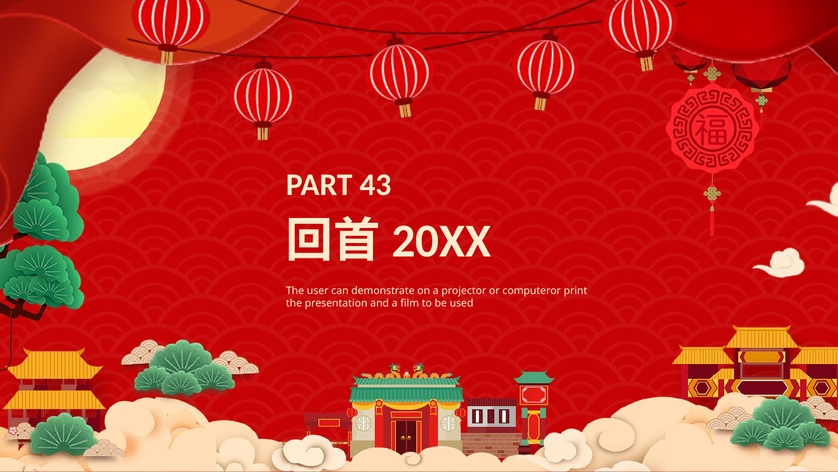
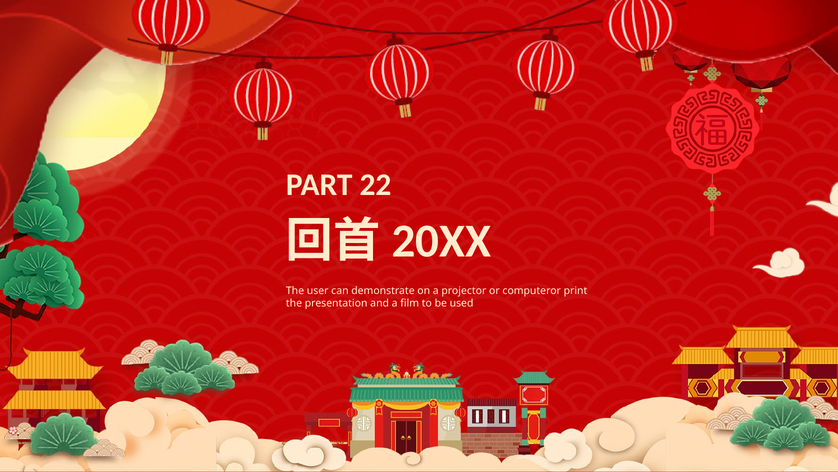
43: 43 -> 22
